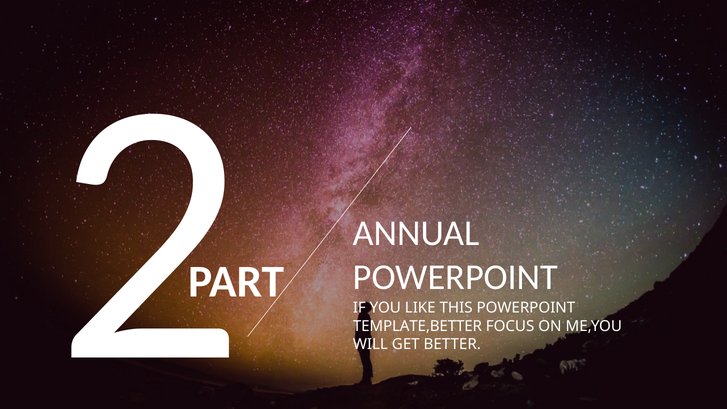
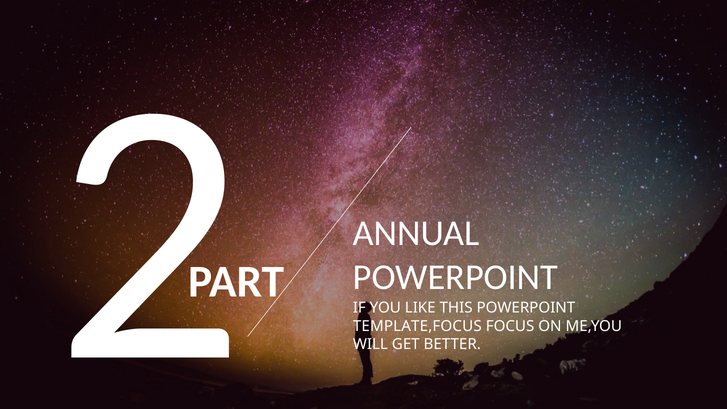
TEMPLATE,BETTER: TEMPLATE,BETTER -> TEMPLATE,FOCUS
